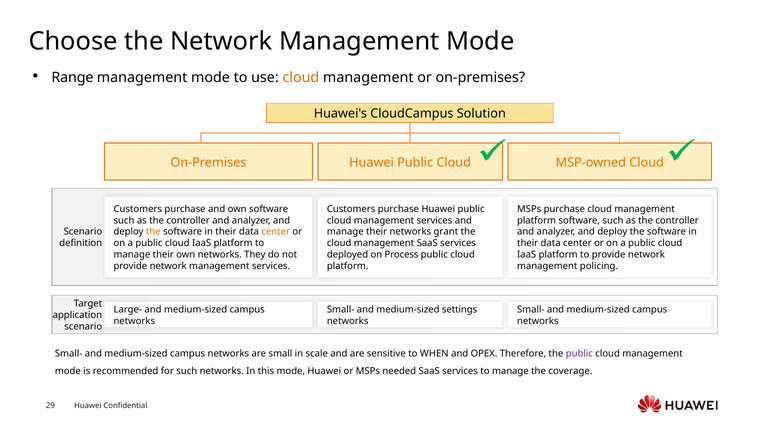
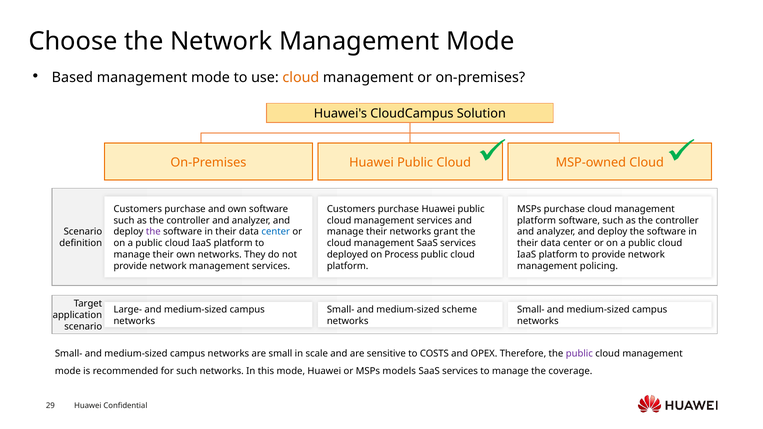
Range: Range -> Based
the at (153, 232) colour: orange -> purple
center at (276, 232) colour: orange -> blue
settings: settings -> scheme
WHEN: WHEN -> COSTS
needed: needed -> models
